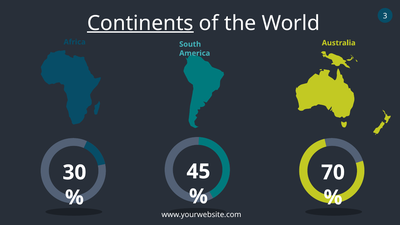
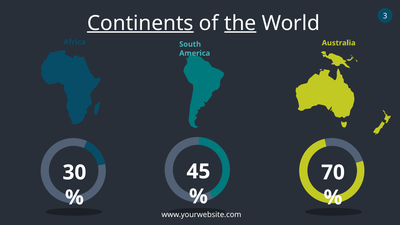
the underline: none -> present
